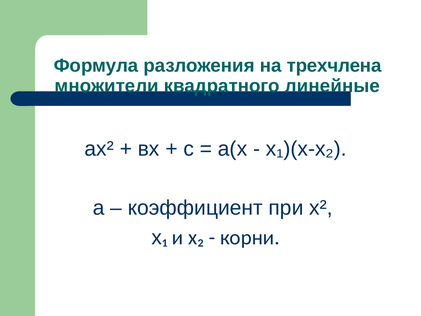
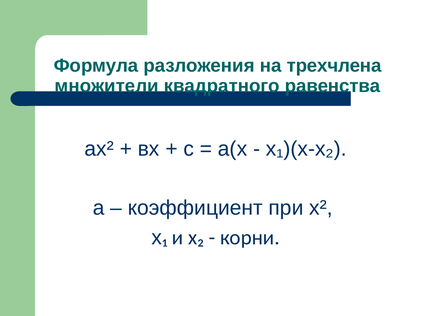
линейные: линейные -> равенства
